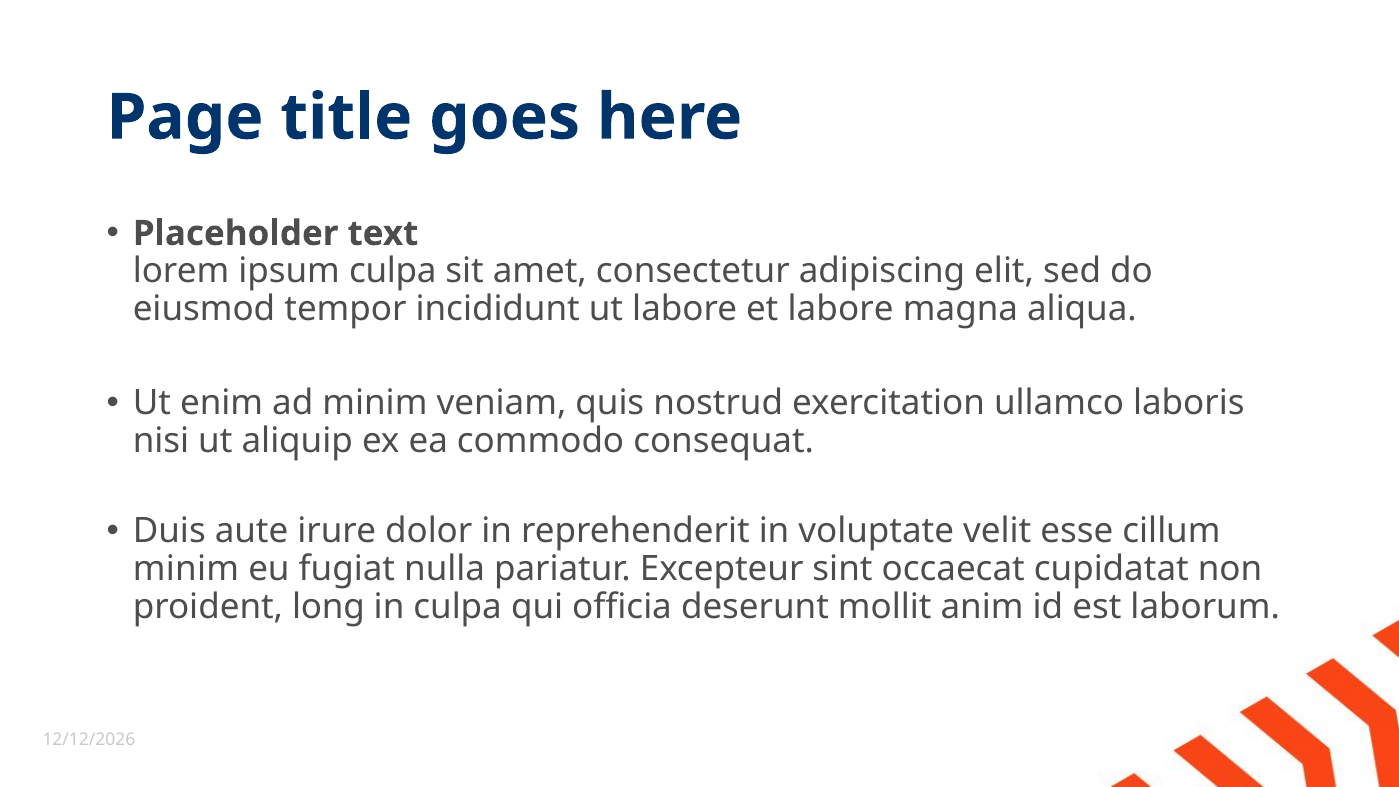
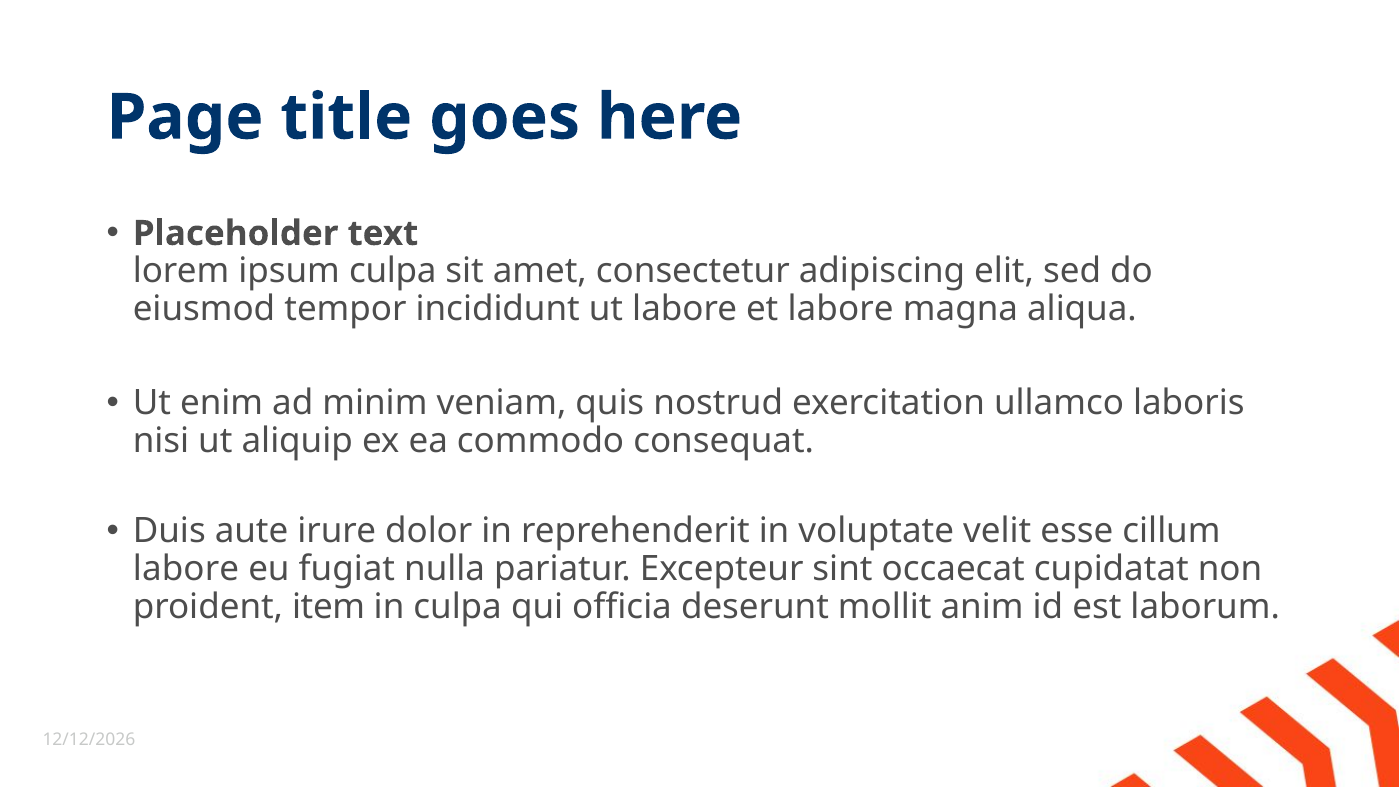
minim at (186, 569): minim -> labore
long: long -> item
